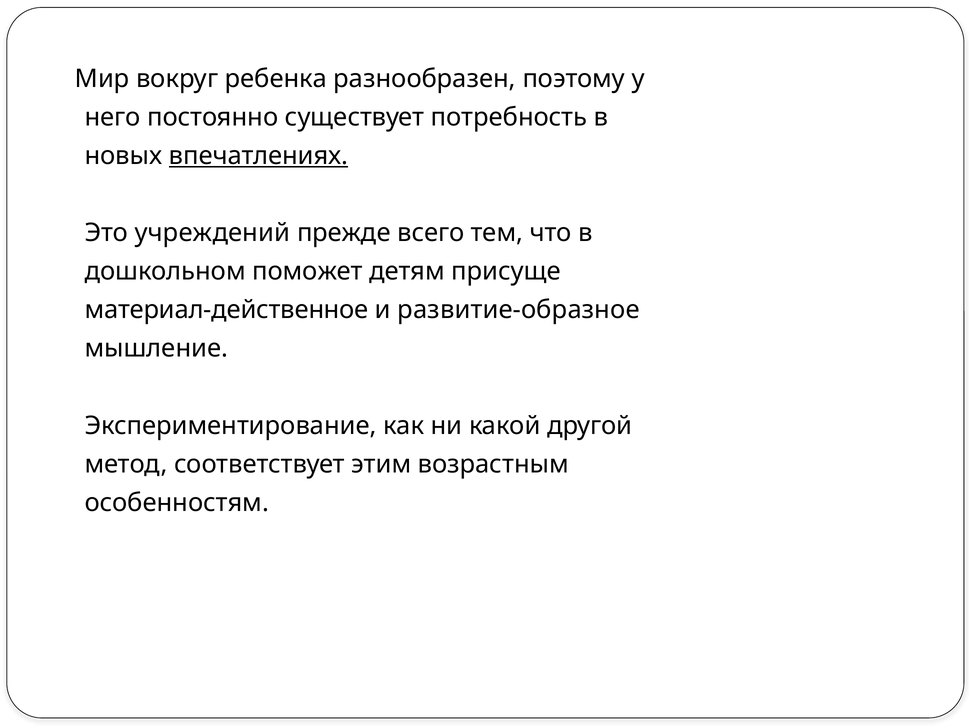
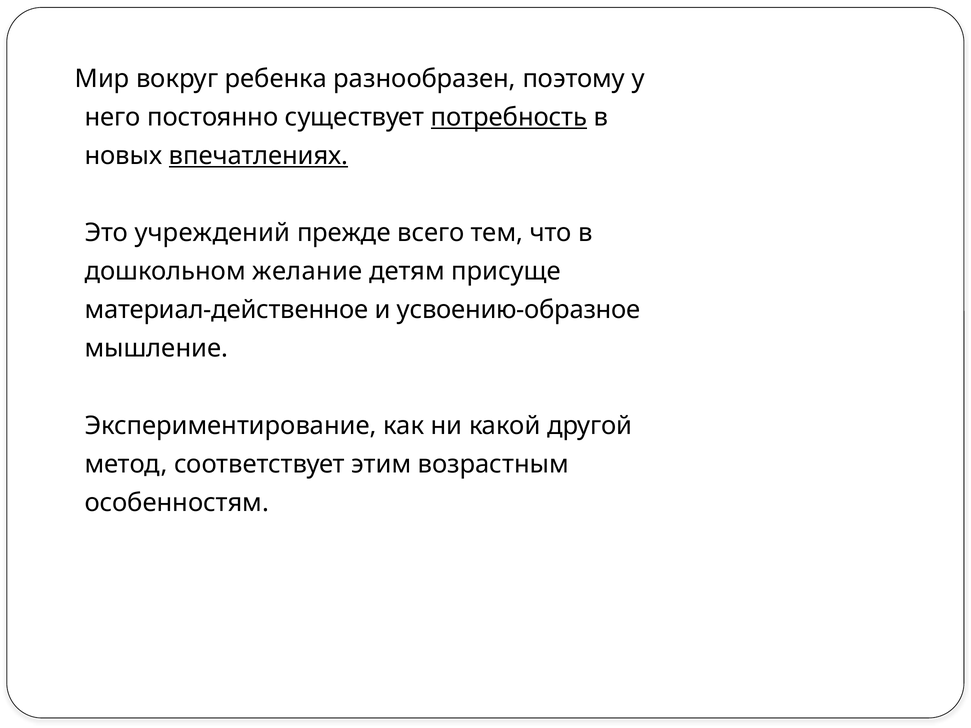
потребность underline: none -> present
поможет: поможет -> желание
развитие-образное: развитие-образное -> усвоению-образное
